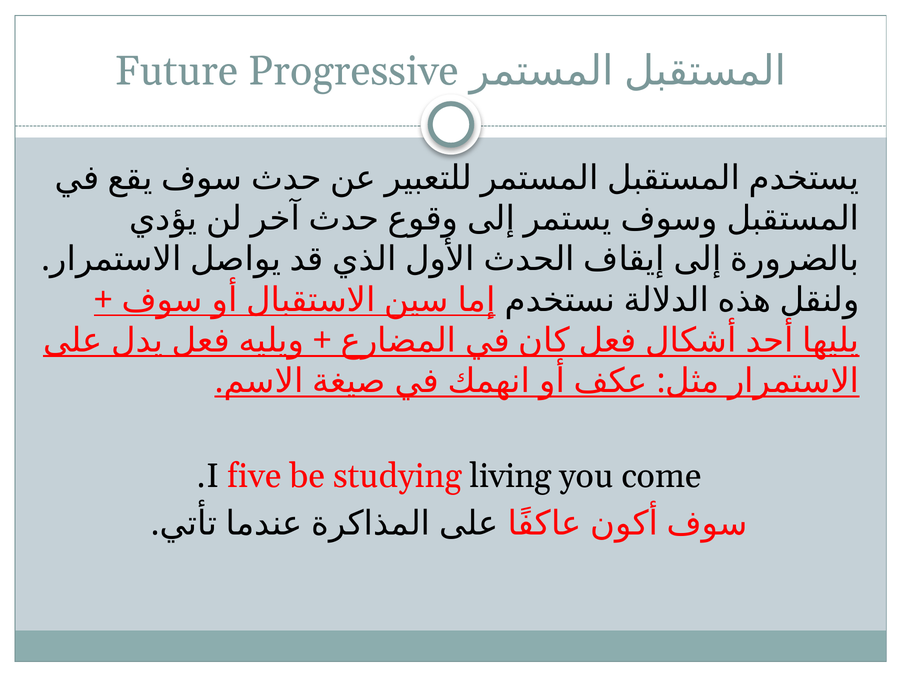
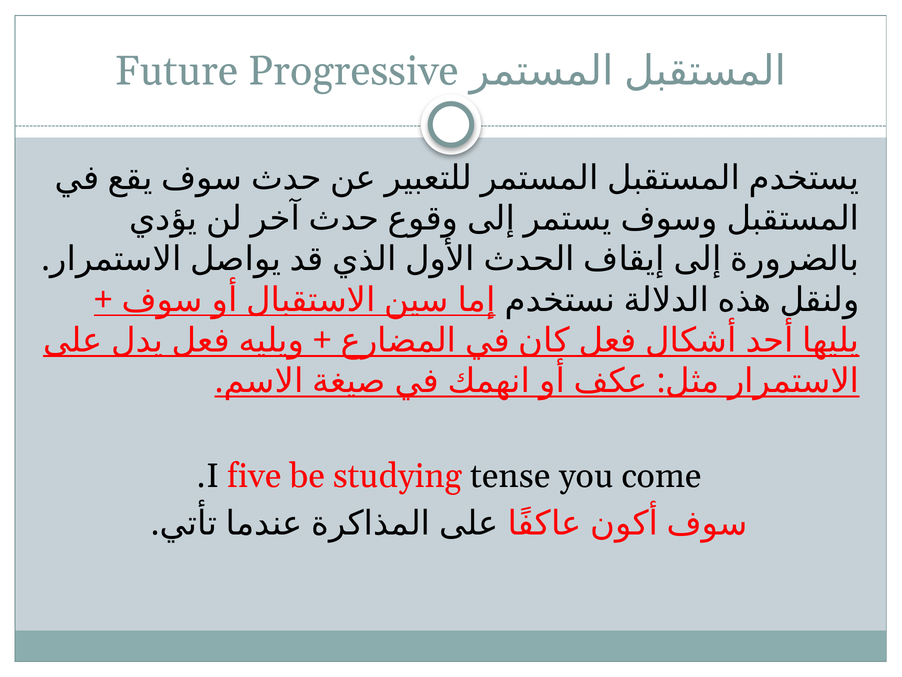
living: living -> tense
